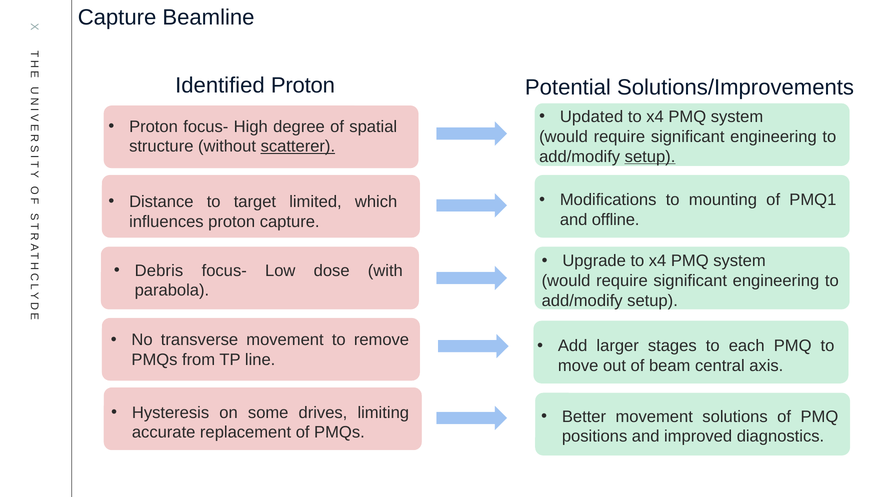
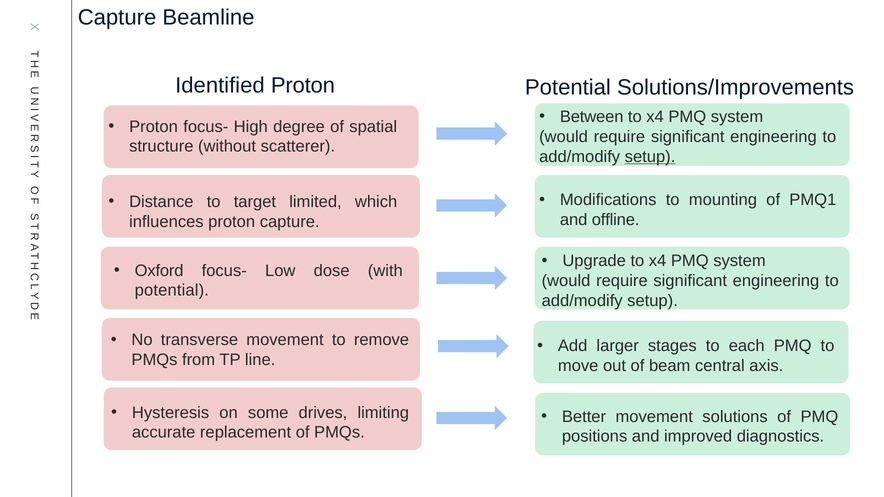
Updated: Updated -> Between
scatterer underline: present -> none
Debris: Debris -> Oxford
parabola at (172, 291): parabola -> potential
